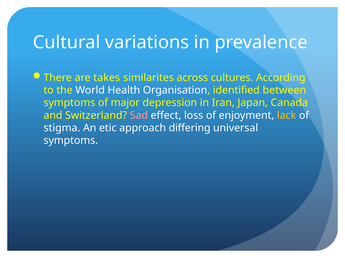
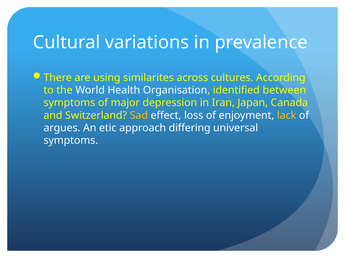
takes: takes -> using
Sad colour: pink -> yellow
stigma: stigma -> argues
